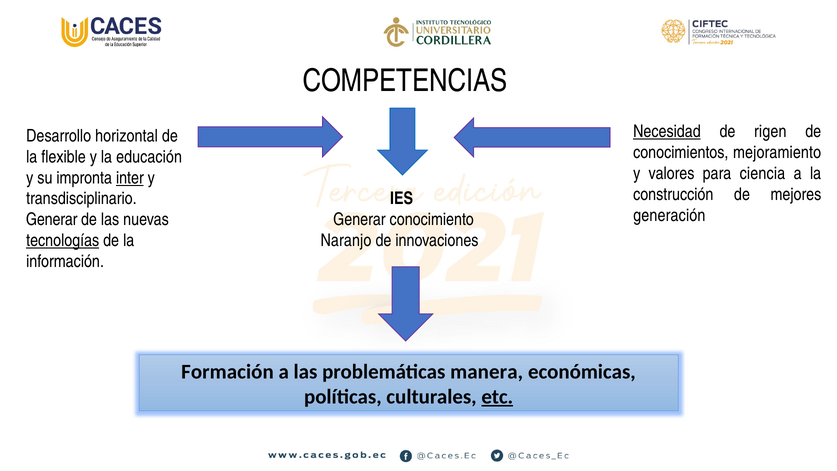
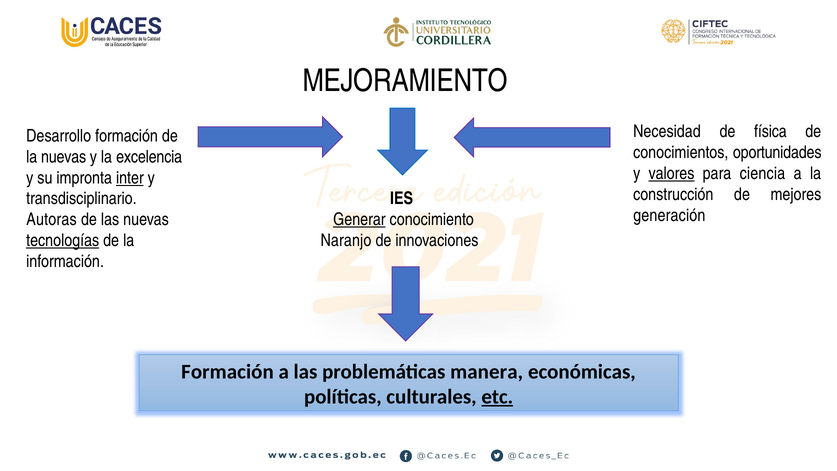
COMPETENCIAS: COMPETENCIAS -> MEJORAMIENTO
Necesidad underline: present -> none
rigen: rigen -> física
Desarrollo horizontal: horizontal -> formación
mejoramiento: mejoramiento -> oportunidades
la flexible: flexible -> nuevas
educación: educación -> excelencia
valores underline: none -> present
Generar at (359, 219) underline: none -> present
Generar at (52, 220): Generar -> Autoras
